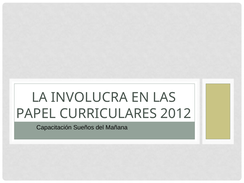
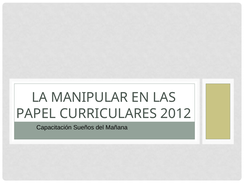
INVOLUCRA: INVOLUCRA -> MANIPULAR
